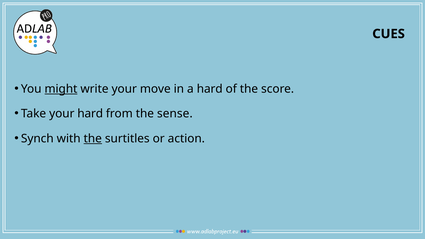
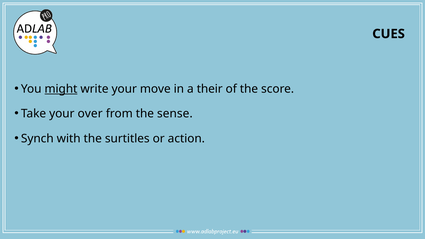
a hard: hard -> their
your hard: hard -> over
the at (93, 139) underline: present -> none
